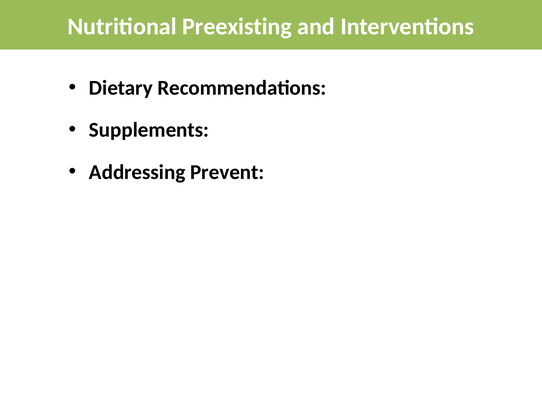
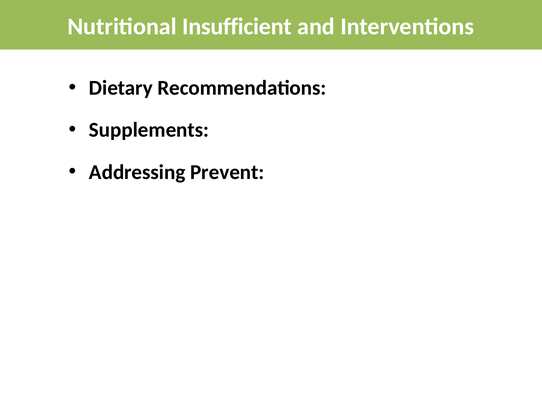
Preexisting: Preexisting -> Insufficient
